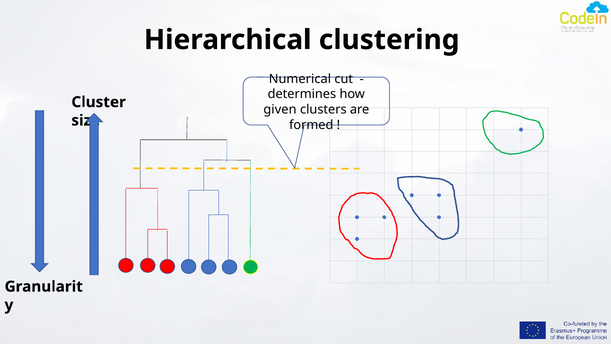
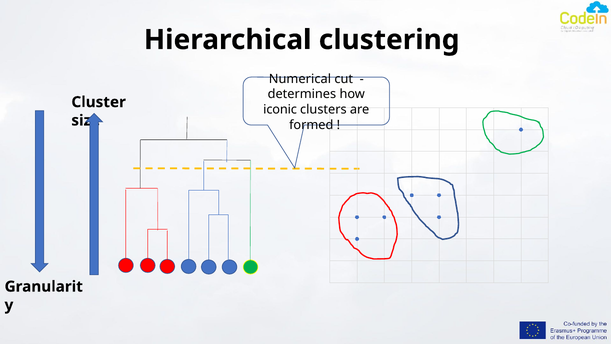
given: given -> iconic
